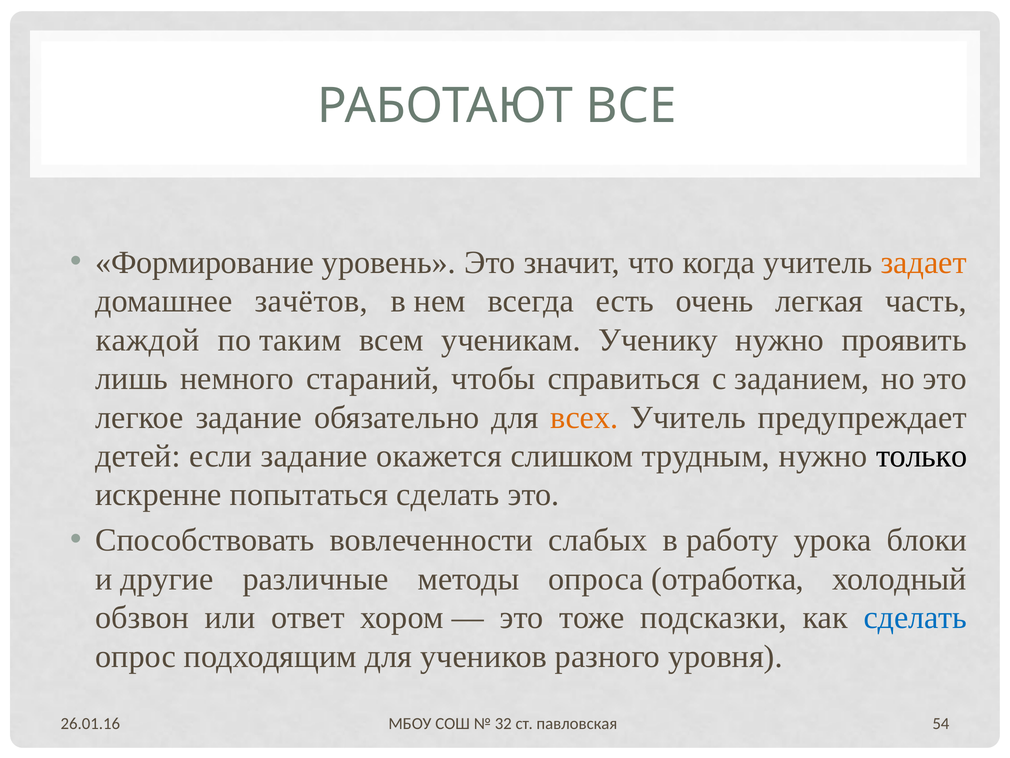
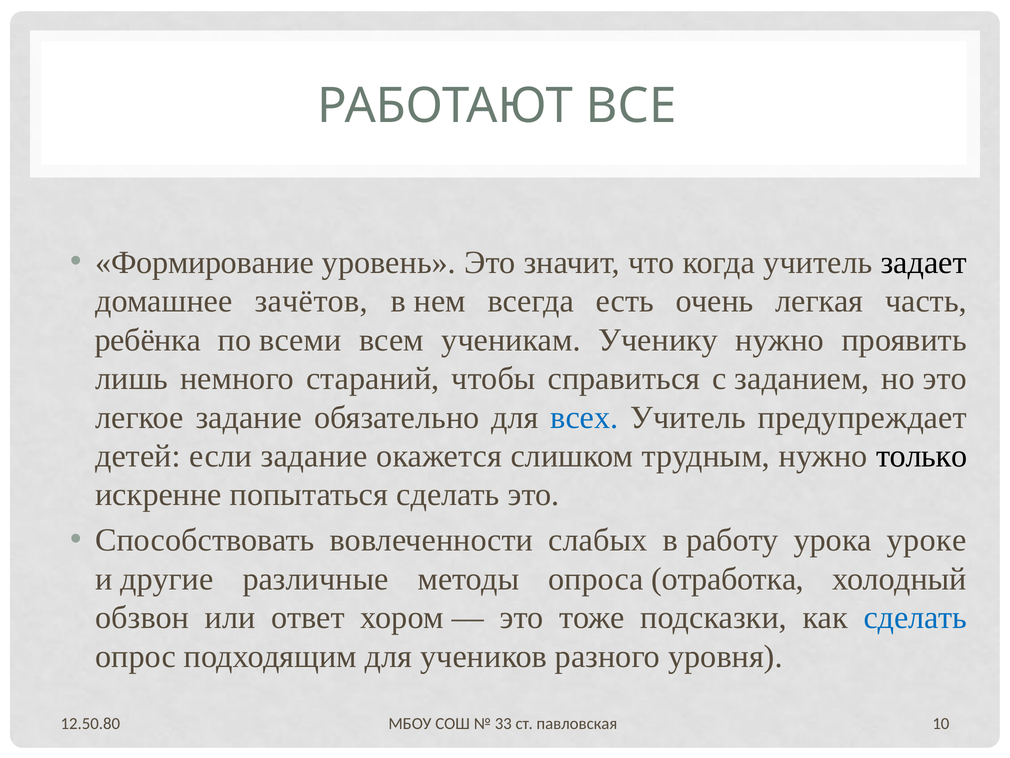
задает colour: orange -> black
каждой: каждой -> ребёнка
таким: таким -> всеми
всех colour: orange -> blue
блоки: блоки -> уроке
32: 32 -> 33
54: 54 -> 10
26.01.16: 26.01.16 -> 12.50.80
